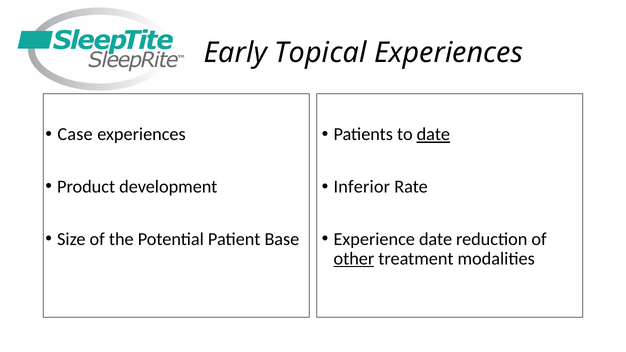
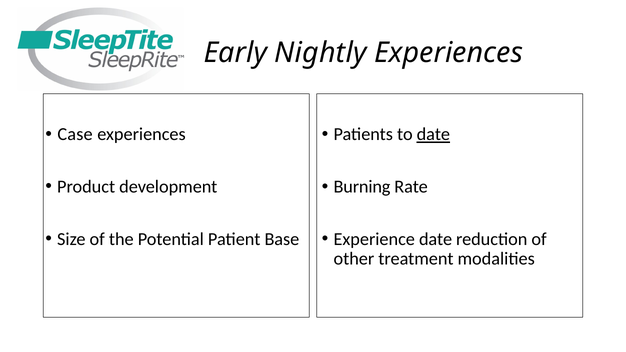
Topical: Topical -> Nightly
Inferior: Inferior -> Burning
other underline: present -> none
